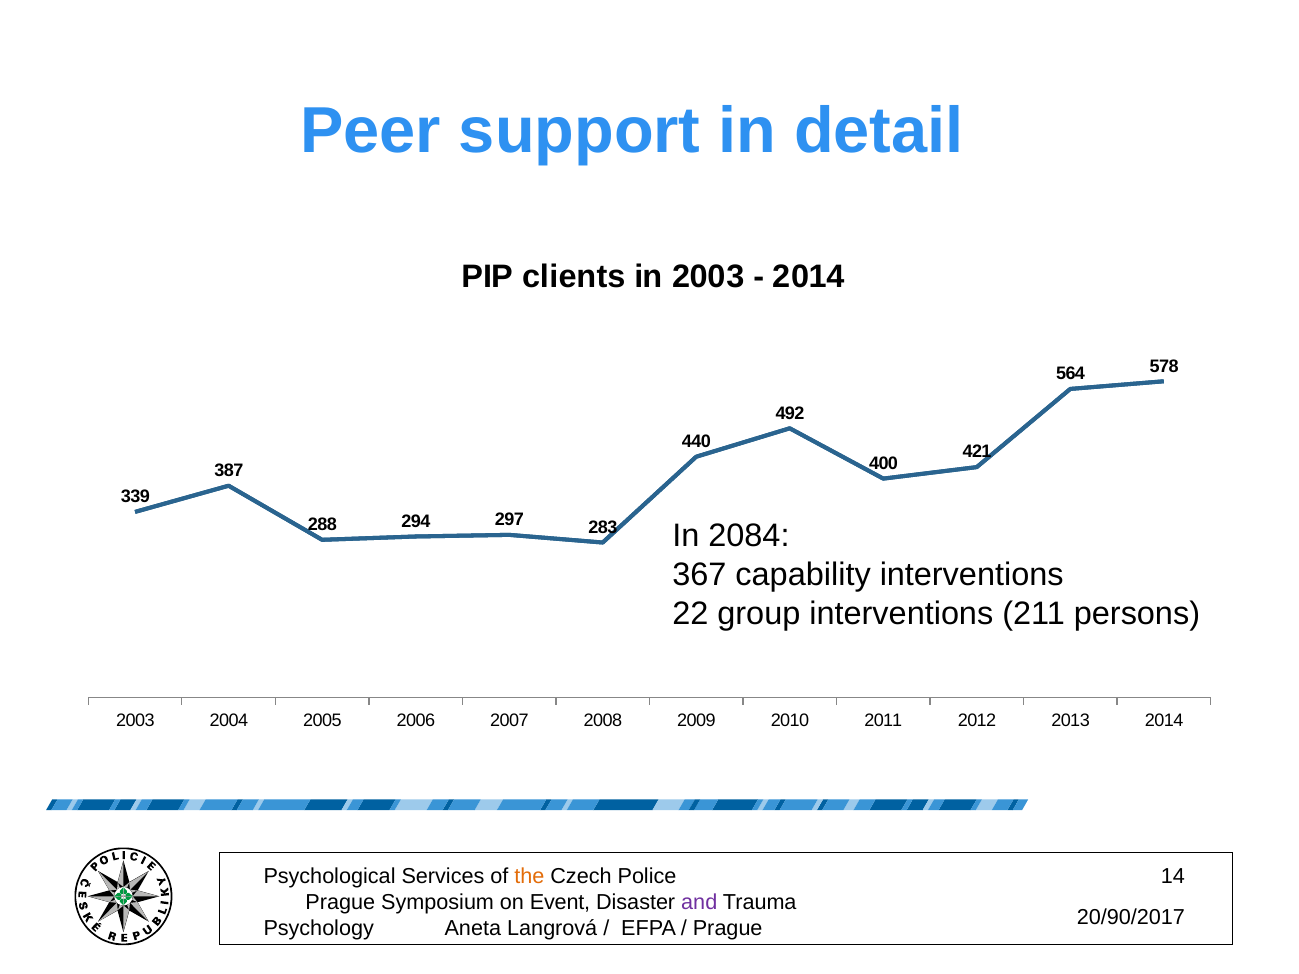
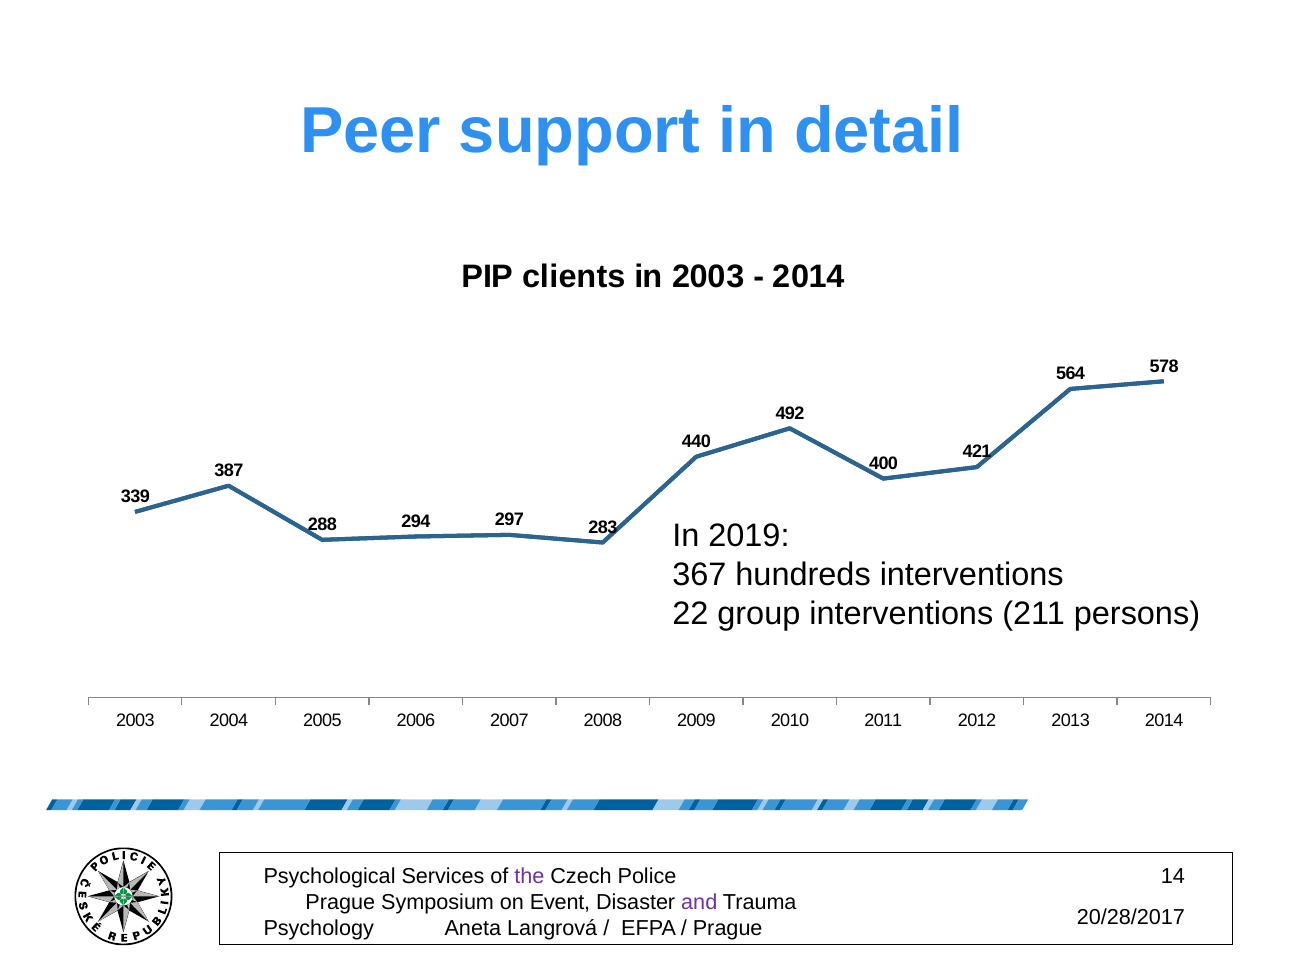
2084: 2084 -> 2019
capability: capability -> hundreds
the colour: orange -> purple
20/90/2017: 20/90/2017 -> 20/28/2017
